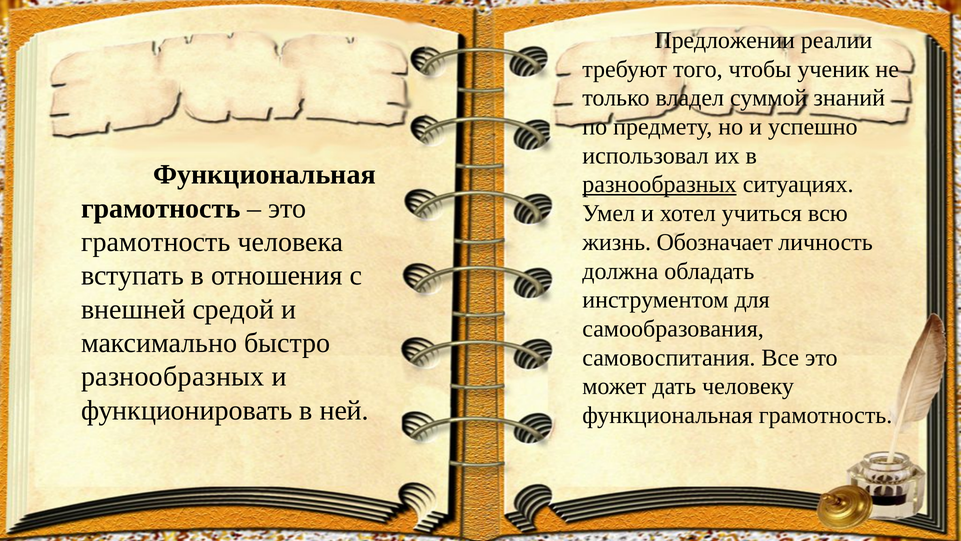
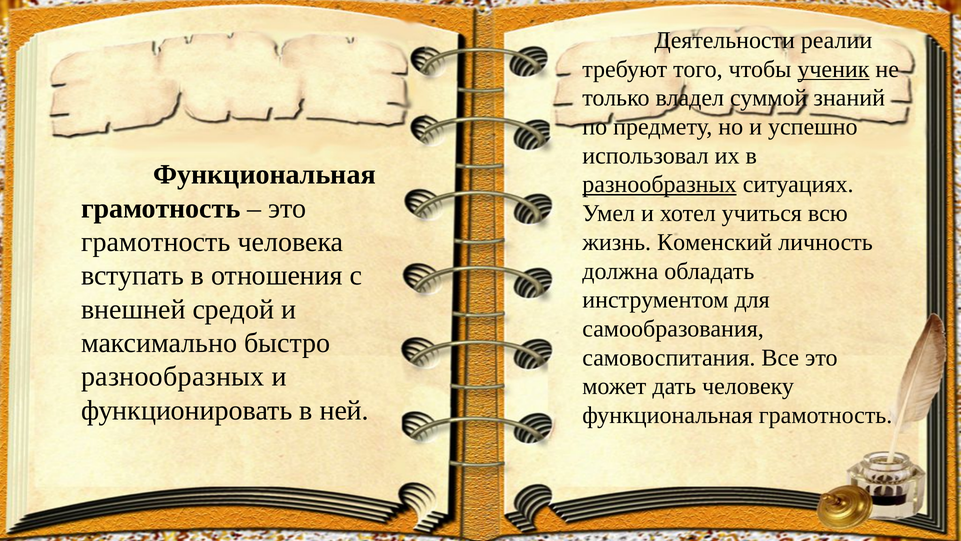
Предложении: Предложении -> Деятельности
ученик underline: none -> present
Обозначает: Обозначает -> Коменский
